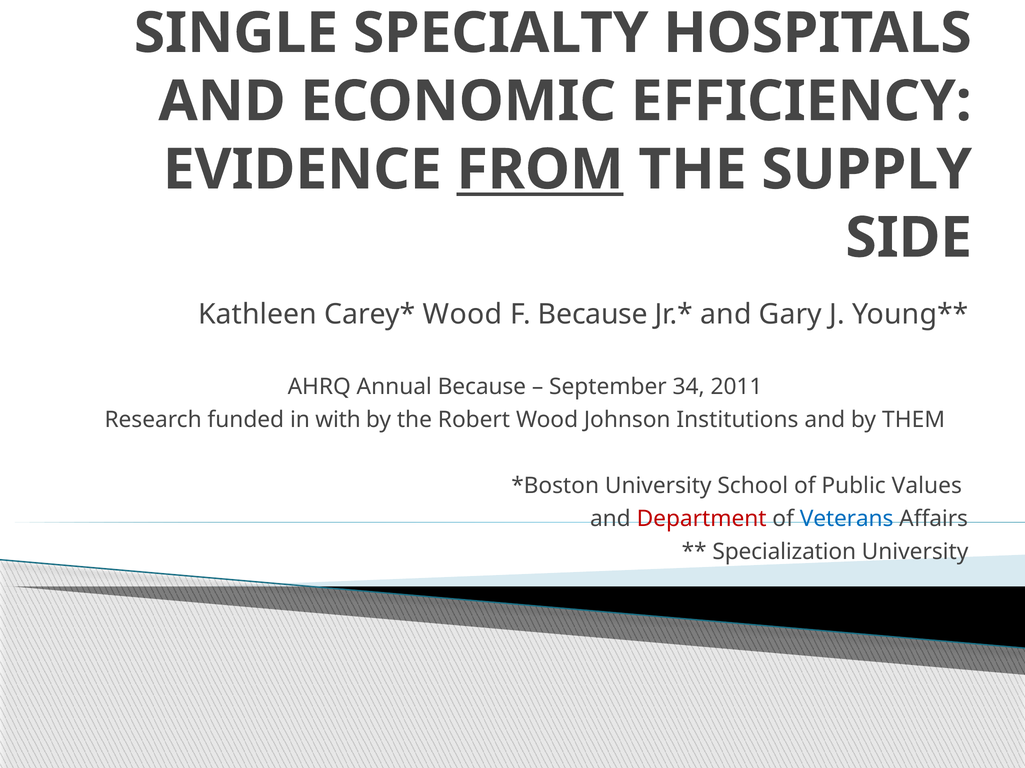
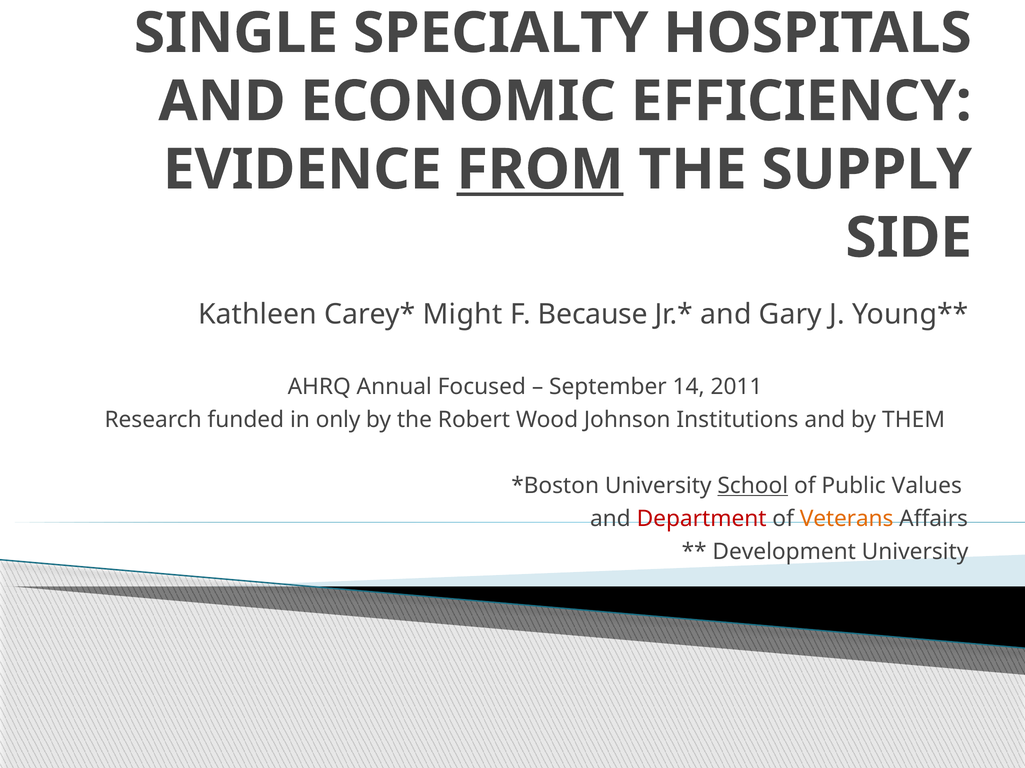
Wood at (463, 315): Wood -> Might
Annual Because: Because -> Focused
34: 34 -> 14
with: with -> only
School underline: none -> present
Veterans colour: blue -> orange
Specialization: Specialization -> Development
